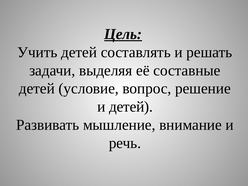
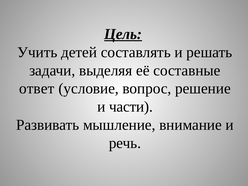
детей at (37, 89): детей -> ответ
и детей: детей -> части
